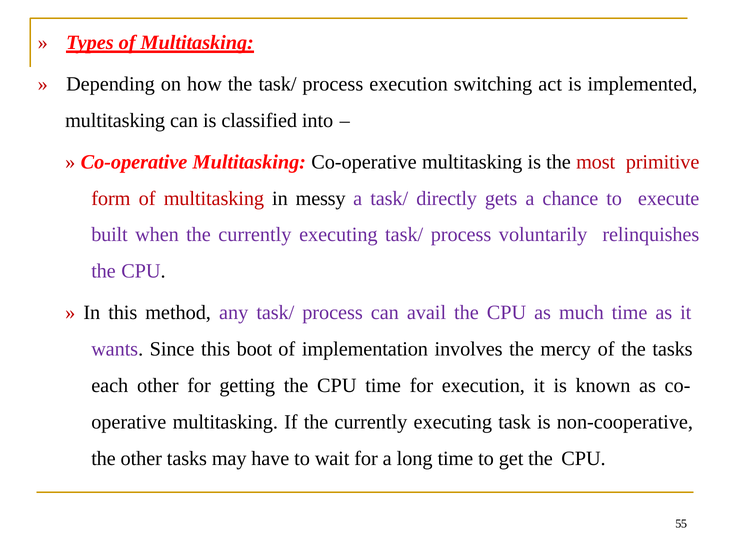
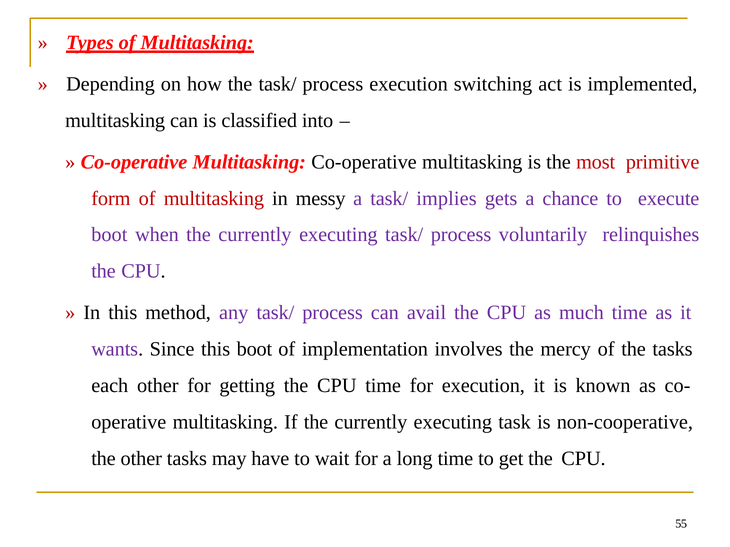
directly: directly -> implies
built at (109, 235): built -> boot
